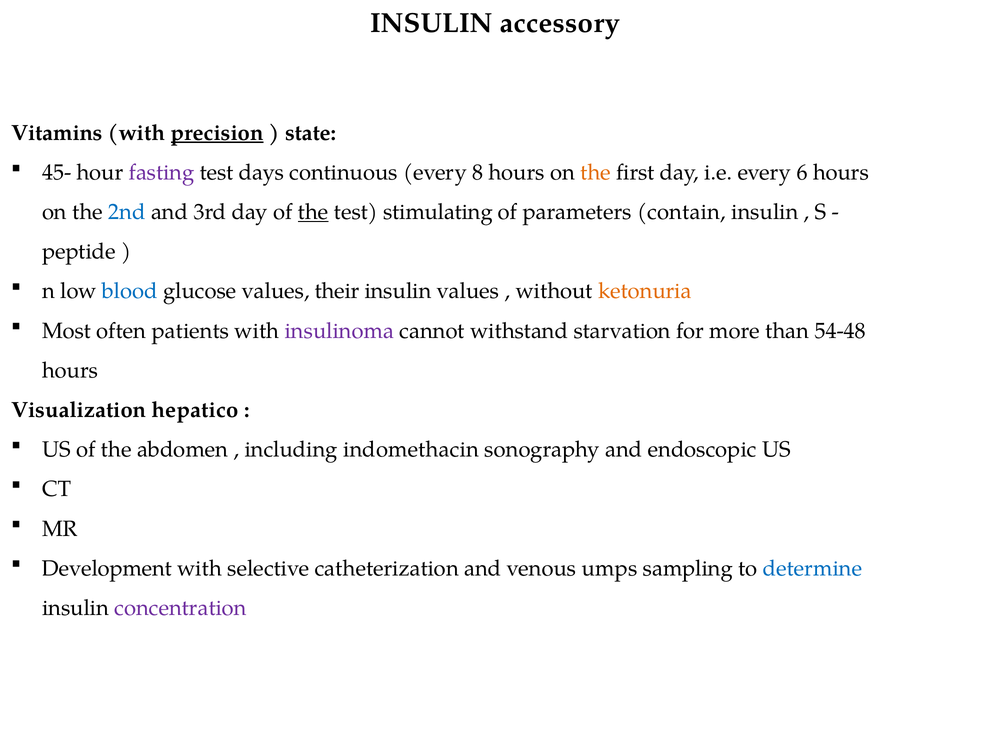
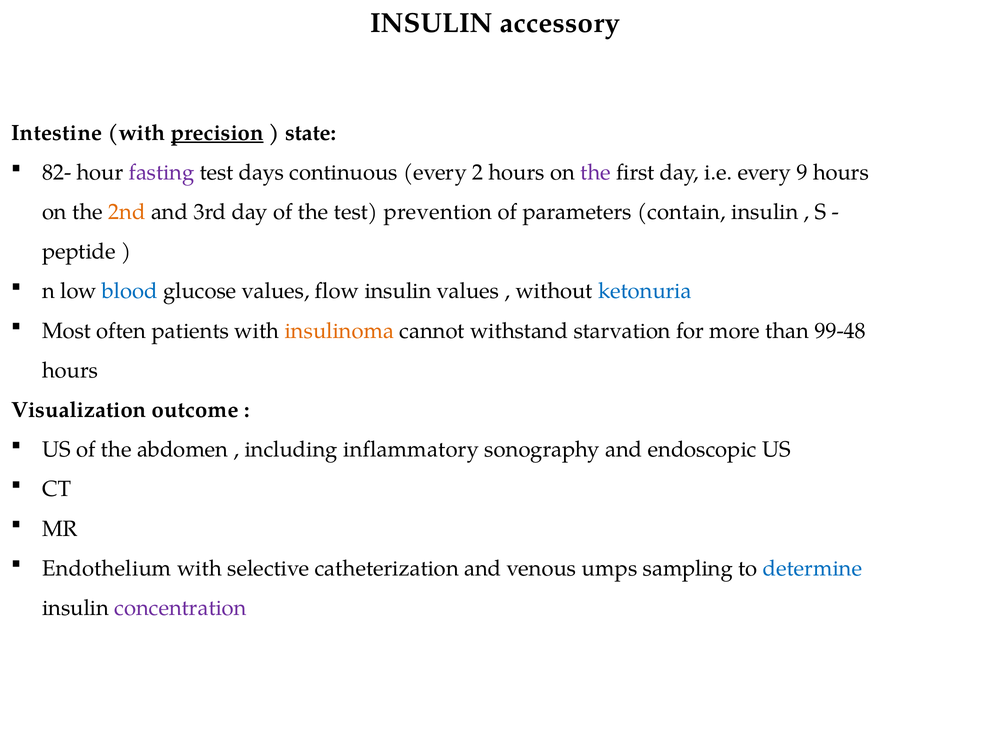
Vitamins: Vitamins -> Intestine
45-: 45- -> 82-
8: 8 -> 2
the at (596, 173) colour: orange -> purple
6: 6 -> 9
2nd colour: blue -> orange
the at (313, 212) underline: present -> none
stimulating: stimulating -> prevention
their: their -> flow
ketonuria colour: orange -> blue
insulinoma colour: purple -> orange
54-48: 54-48 -> 99-48
hepatico: hepatico -> outcome
indomethacin: indomethacin -> inflammatory
Development: Development -> Endothelium
